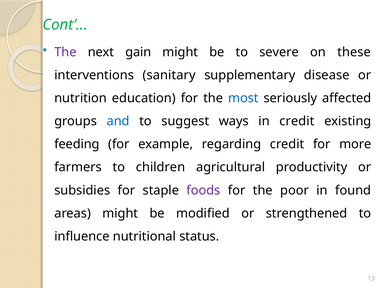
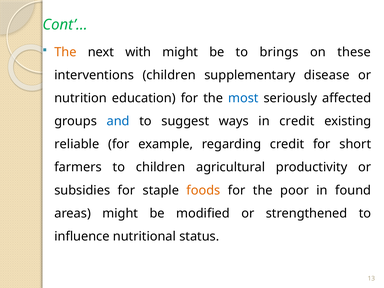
The at (65, 52) colour: purple -> orange
gain: gain -> with
severe: severe -> brings
interventions sanitary: sanitary -> children
feeding: feeding -> reliable
more: more -> short
foods colour: purple -> orange
